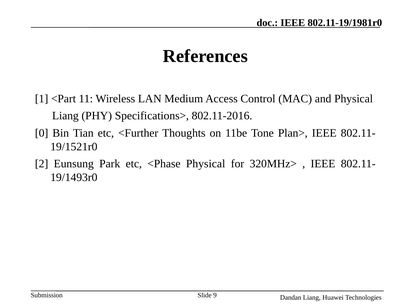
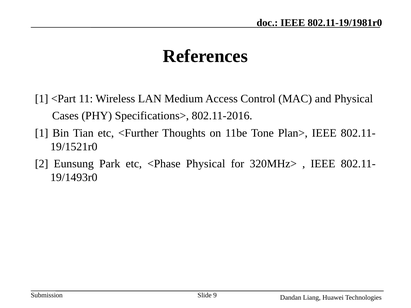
Liang at (65, 116): Liang -> Cases
0 at (42, 133): 0 -> 1
